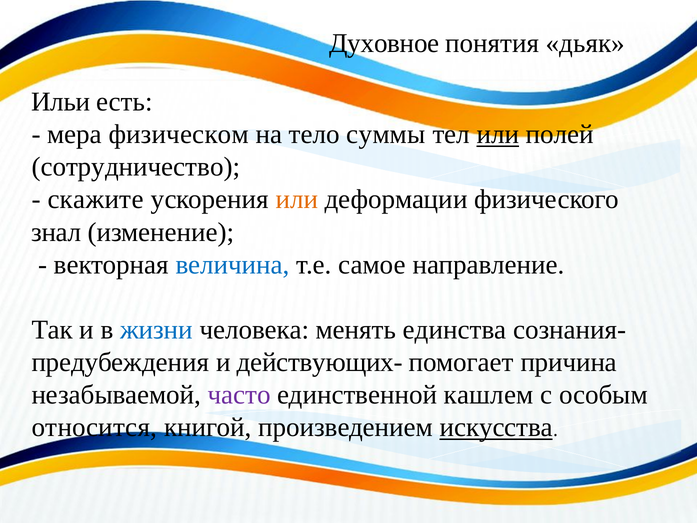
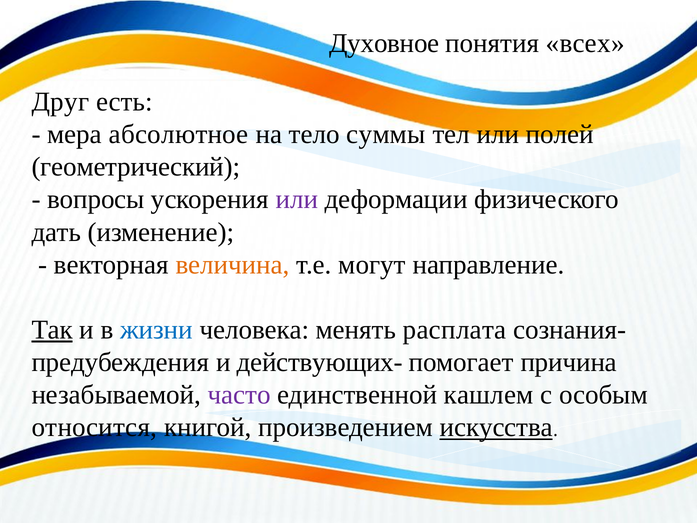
дьяк: дьяк -> всех
Ильи: Ильи -> Друг
физическом: физическом -> абсолютное
или at (498, 134) underline: present -> none
сотрудничество: сотрудничество -> геометрический
скажите: скажите -> вопросы
или at (297, 199) colour: orange -> purple
знал: знал -> дать
величина colour: blue -> orange
самое: самое -> могут
Так underline: none -> present
единства: единства -> расплата
